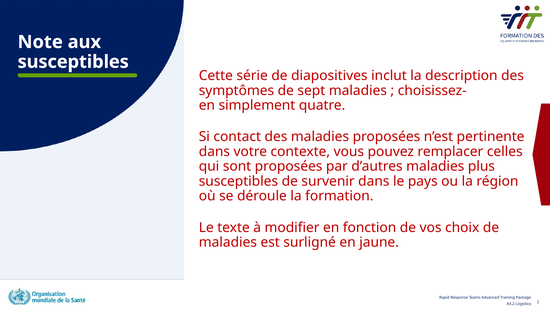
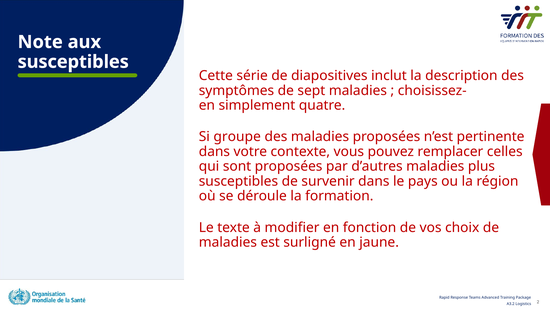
contact: contact -> groupe
